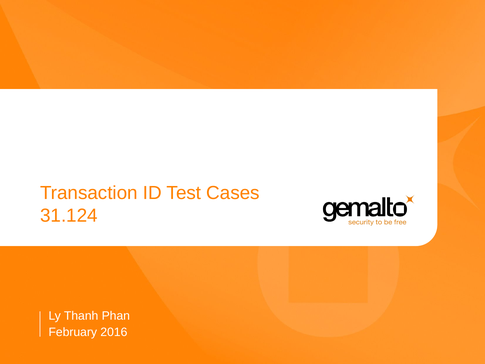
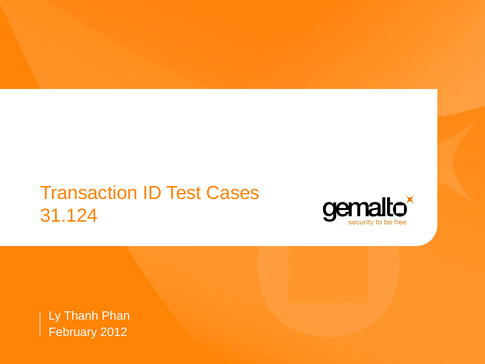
2016: 2016 -> 2012
